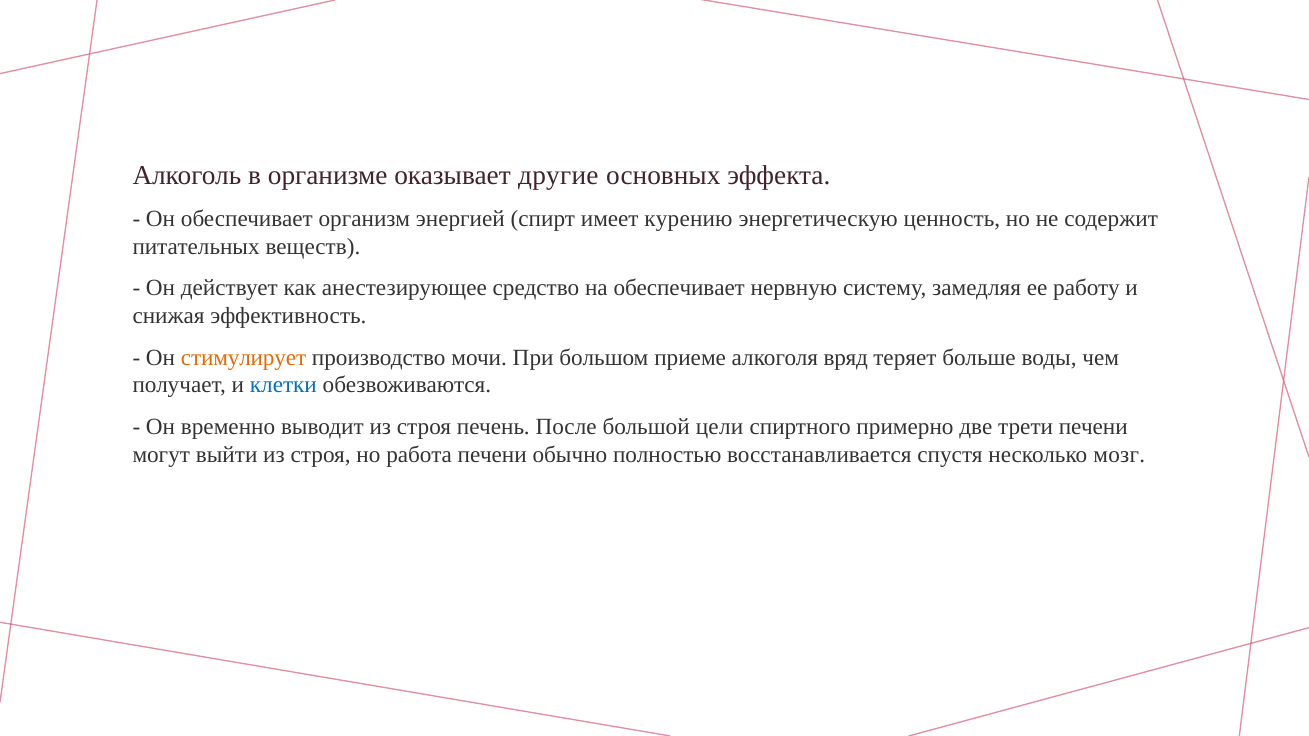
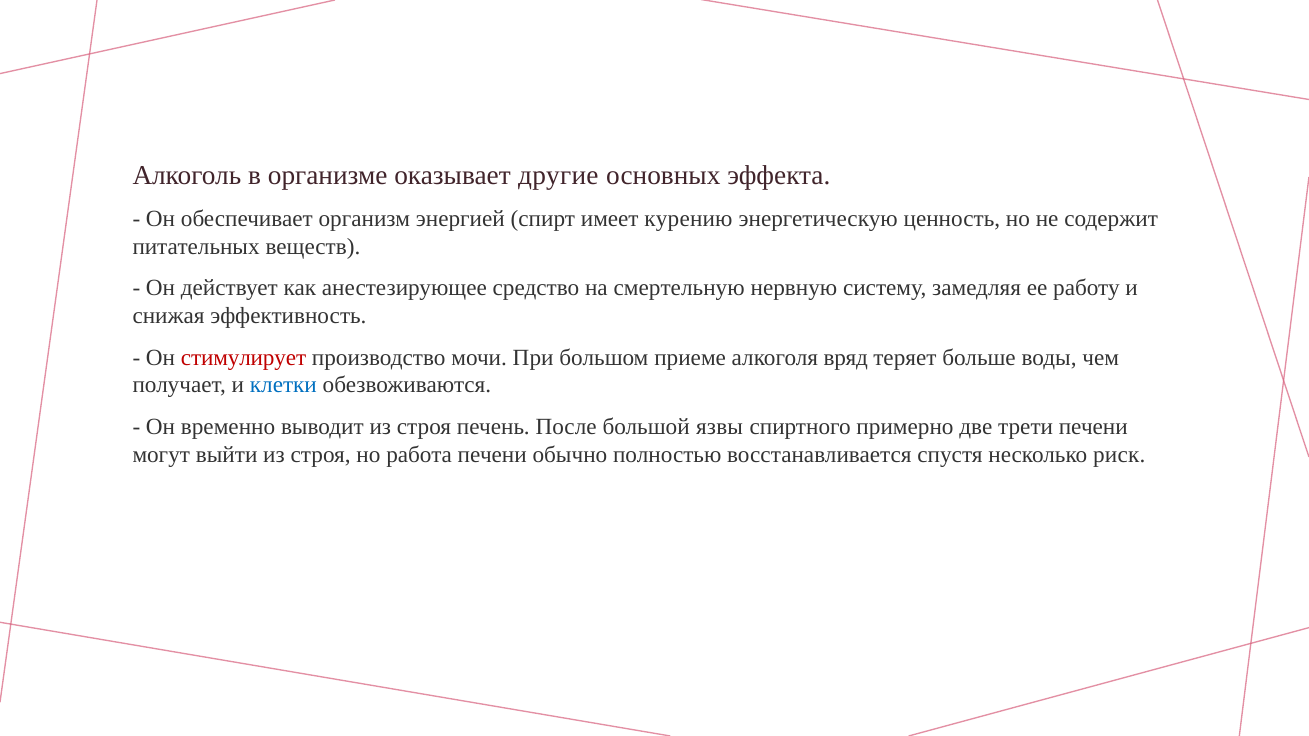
на обеспечивает: обеспечивает -> смертельную
стимулирует colour: orange -> red
цели: цели -> язвы
мозг: мозг -> риск
